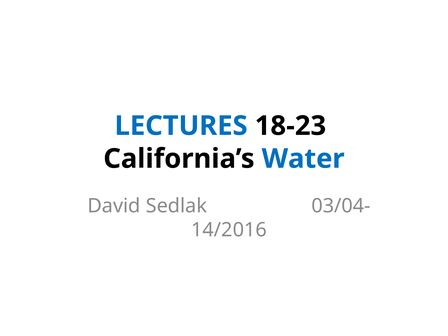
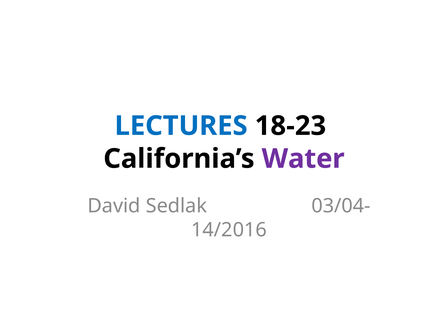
Water colour: blue -> purple
